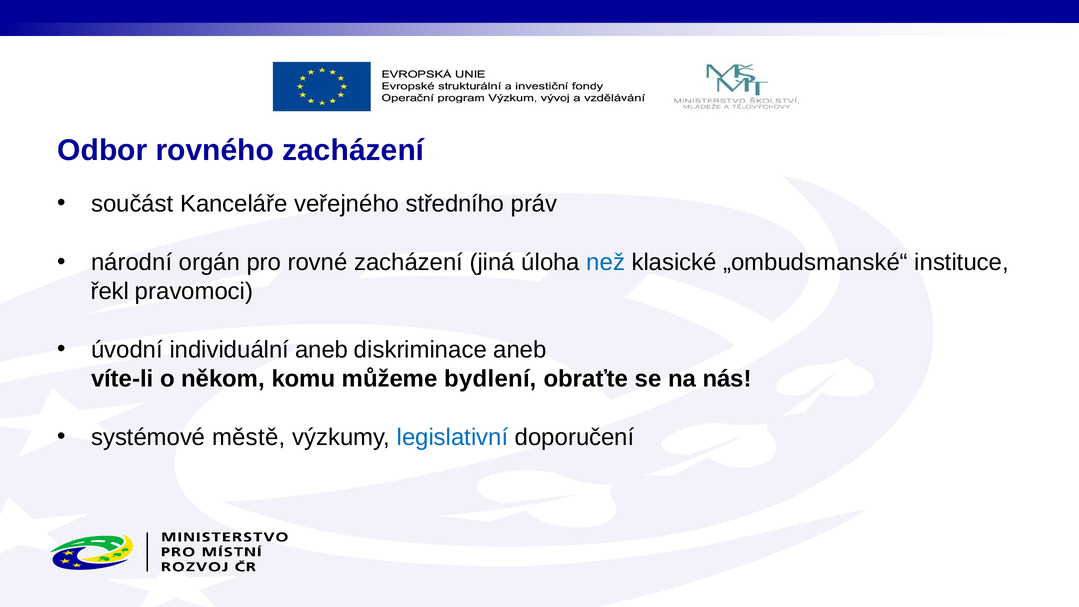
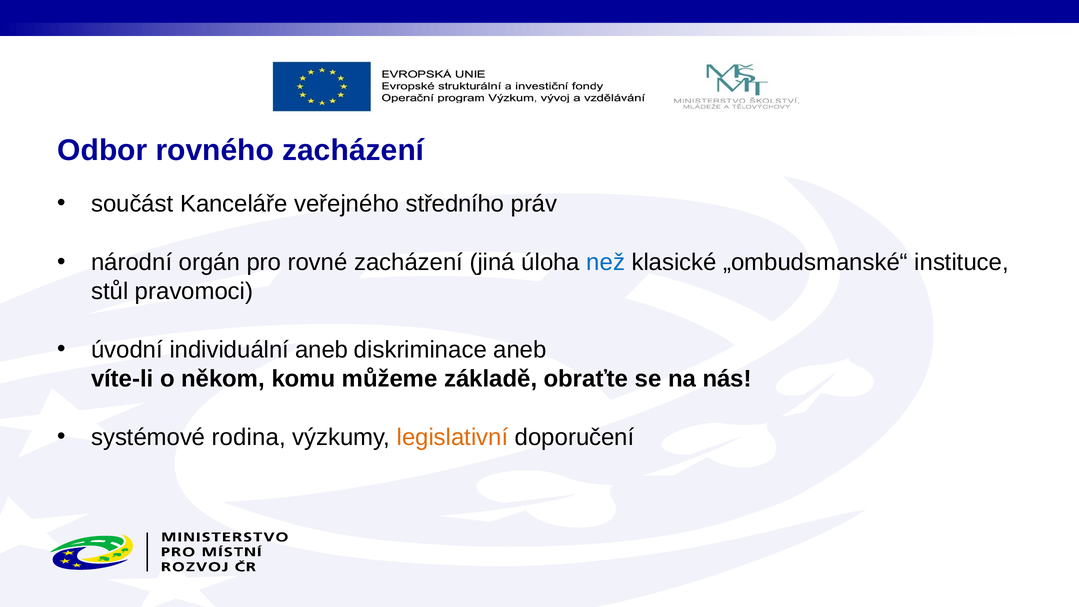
řekl: řekl -> stůl
bydlení: bydlení -> základě
městě: městě -> rodina
legislativní colour: blue -> orange
